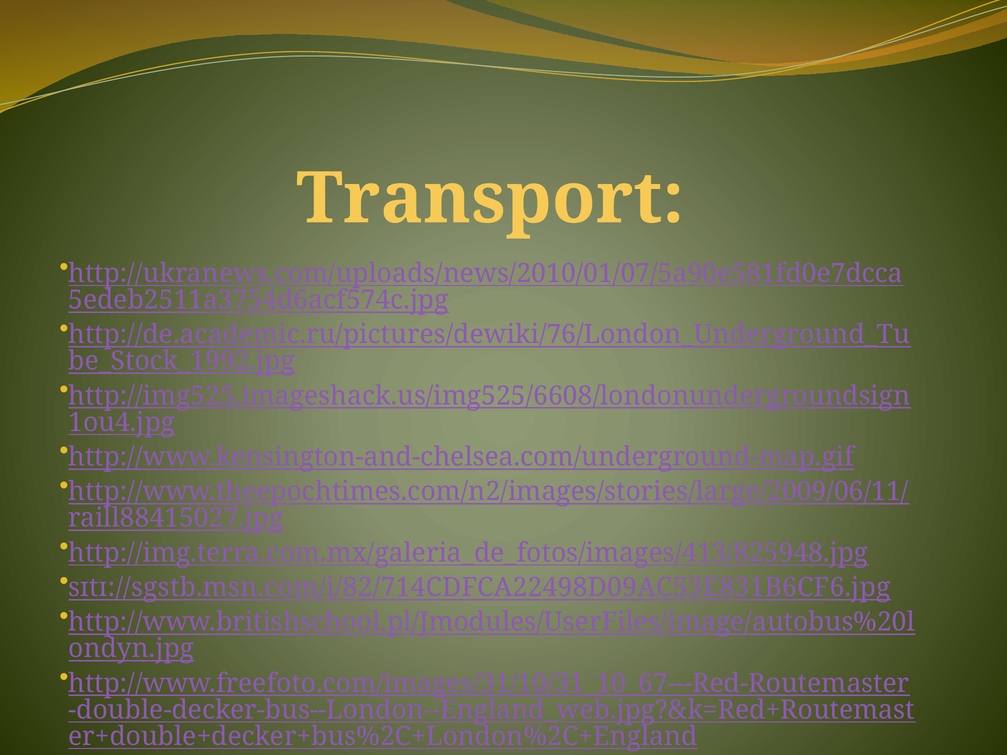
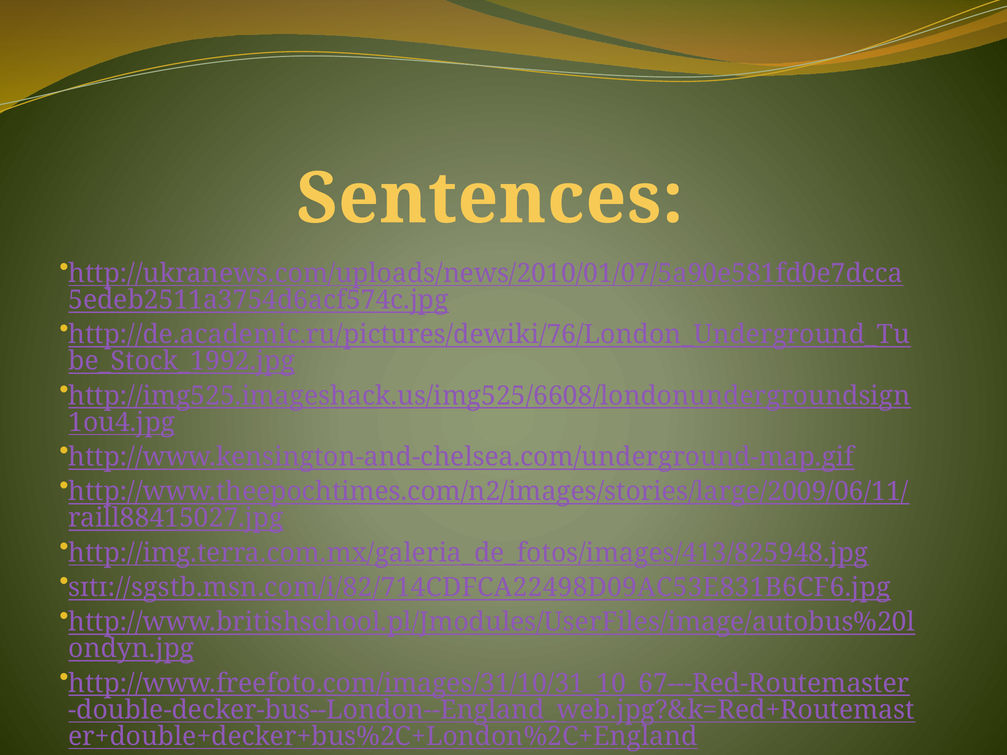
Transport: Transport -> Sentences
